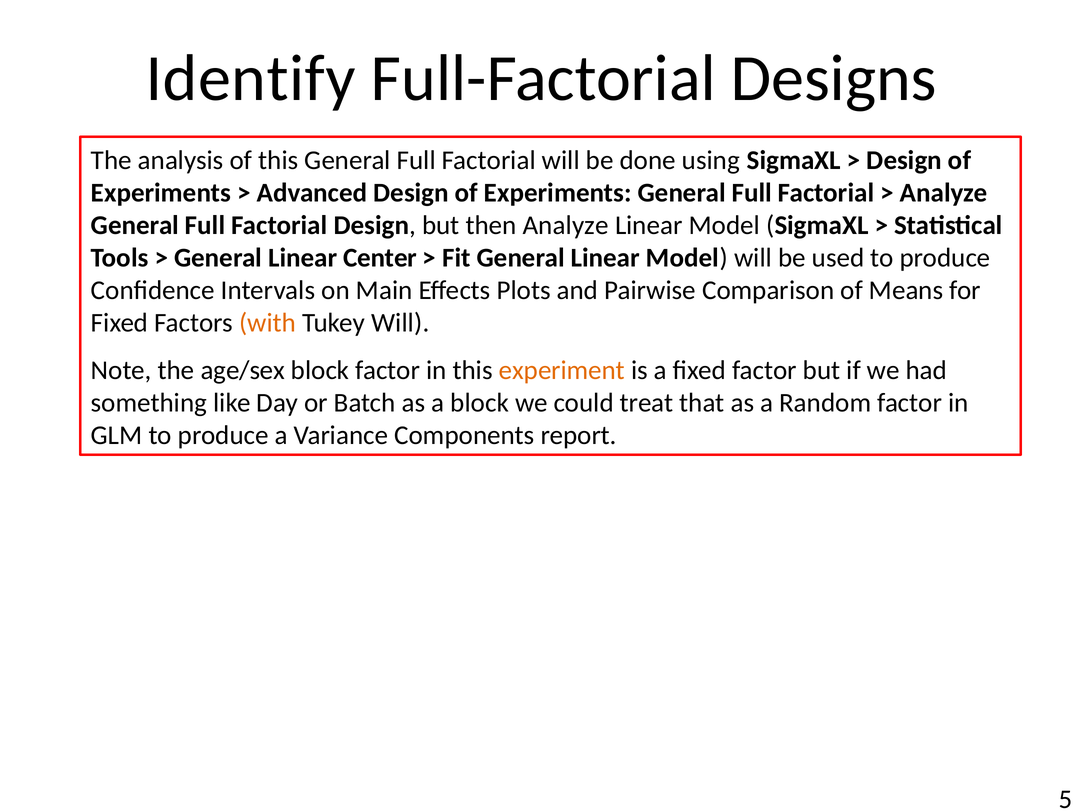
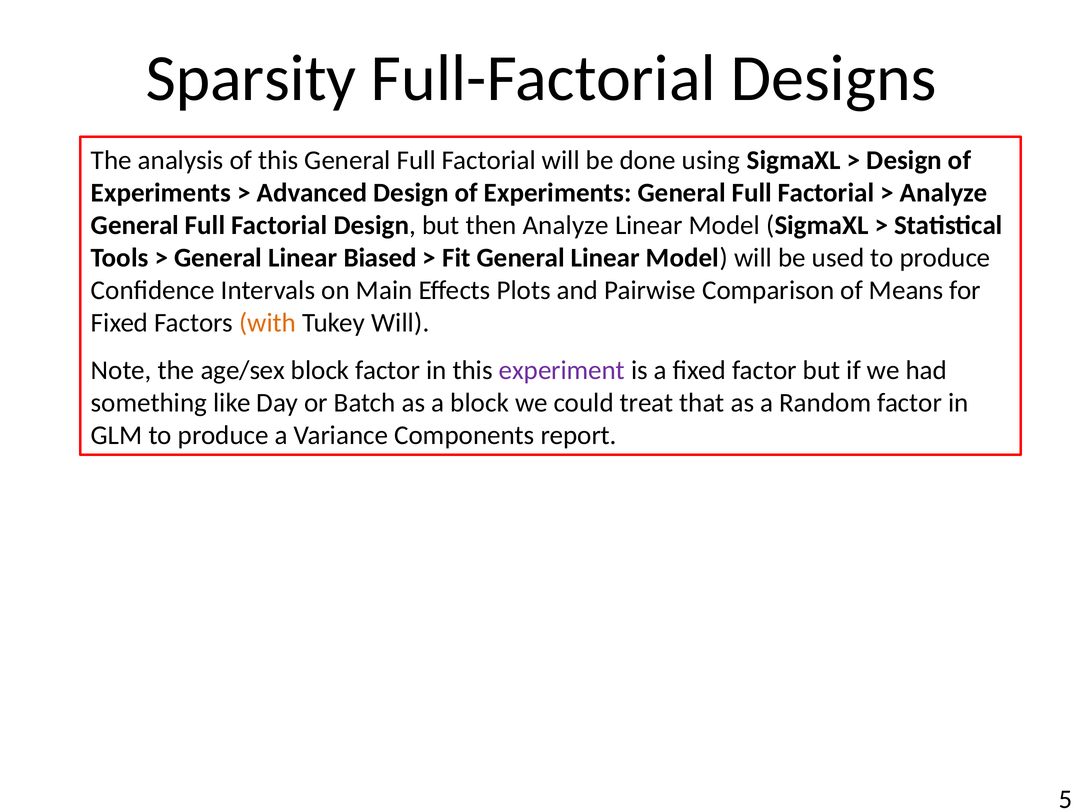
Identify: Identify -> Sparsity
Center: Center -> Biased
experiment colour: orange -> purple
